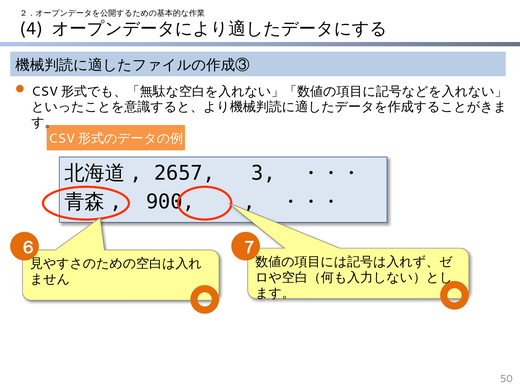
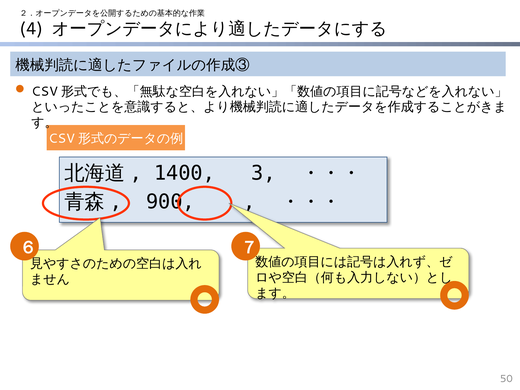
2657: 2657 -> 1400
